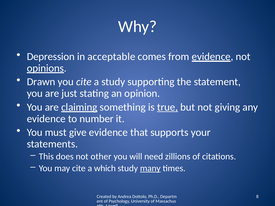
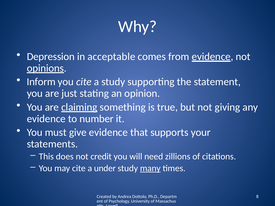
Drawn: Drawn -> Inform
true underline: present -> none
other: other -> credit
which: which -> under
